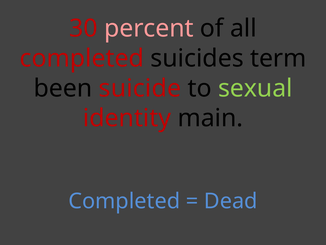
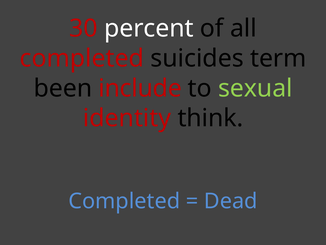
percent colour: pink -> white
suicide: suicide -> include
main: main -> think
